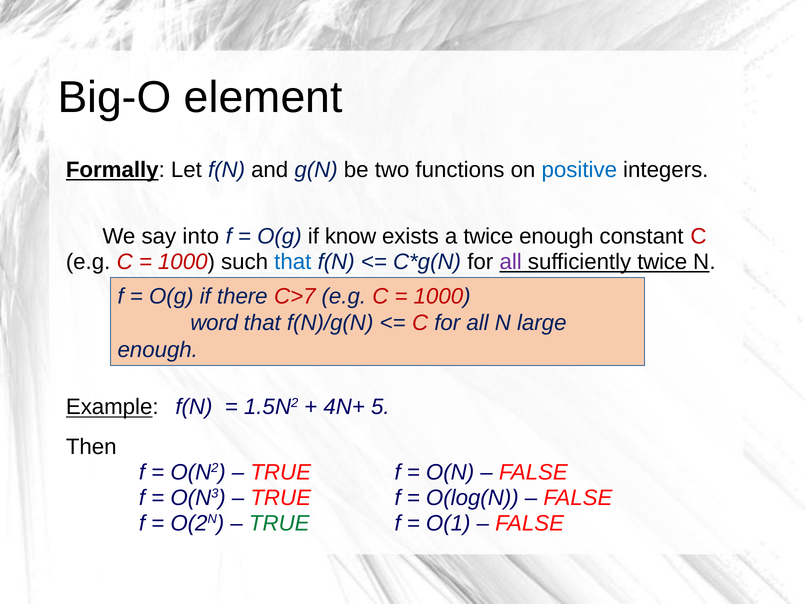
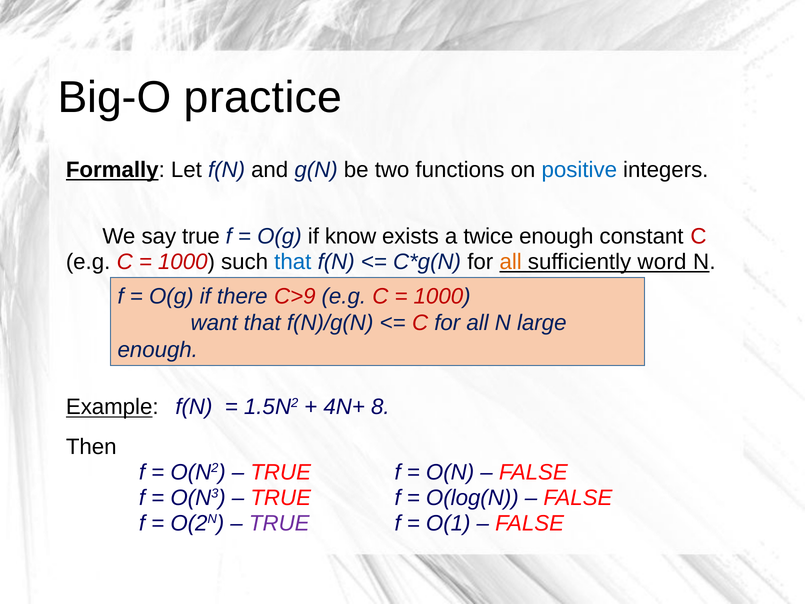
element: element -> practice
say into: into -> true
all at (511, 262) colour: purple -> orange
sufficiently twice: twice -> word
C>7: C>7 -> C>9
word: word -> want
5: 5 -> 8
TRUE at (279, 523) colour: green -> purple
